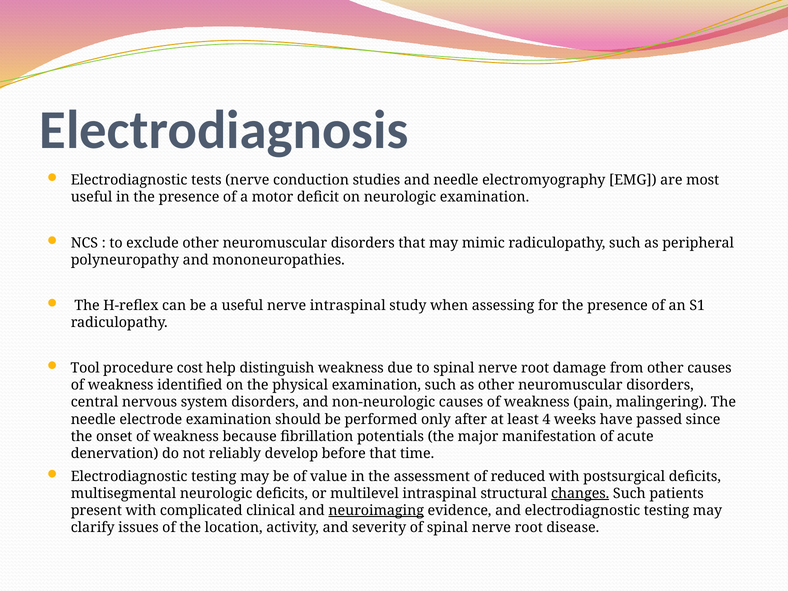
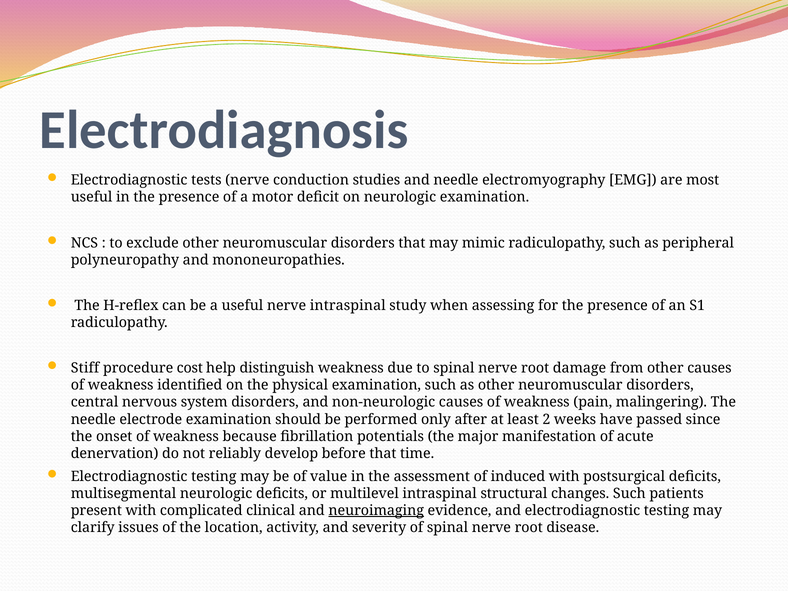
Tool: Tool -> Stiff
4: 4 -> 2
reduced: reduced -> induced
changes underline: present -> none
